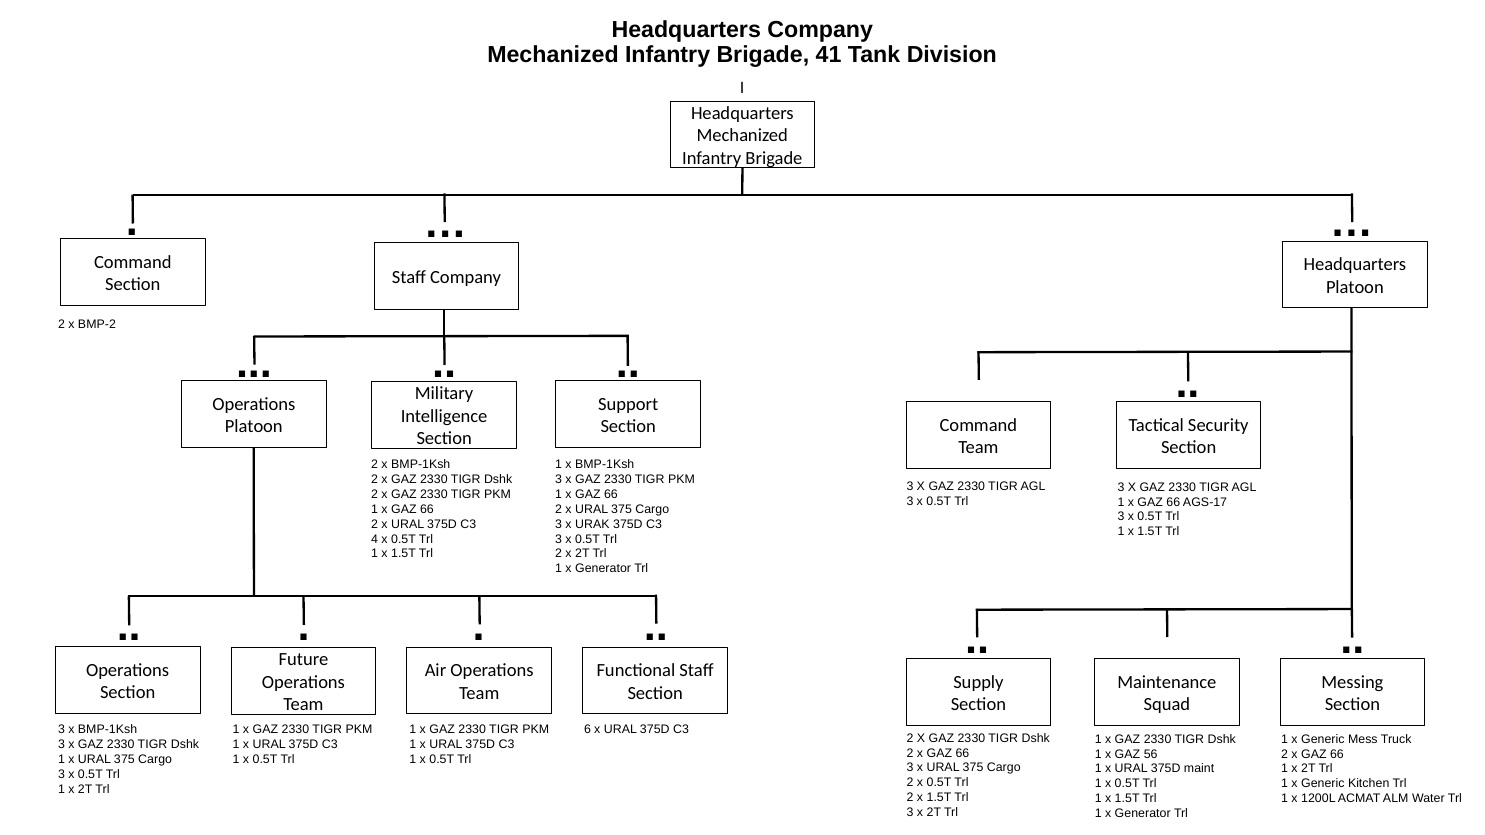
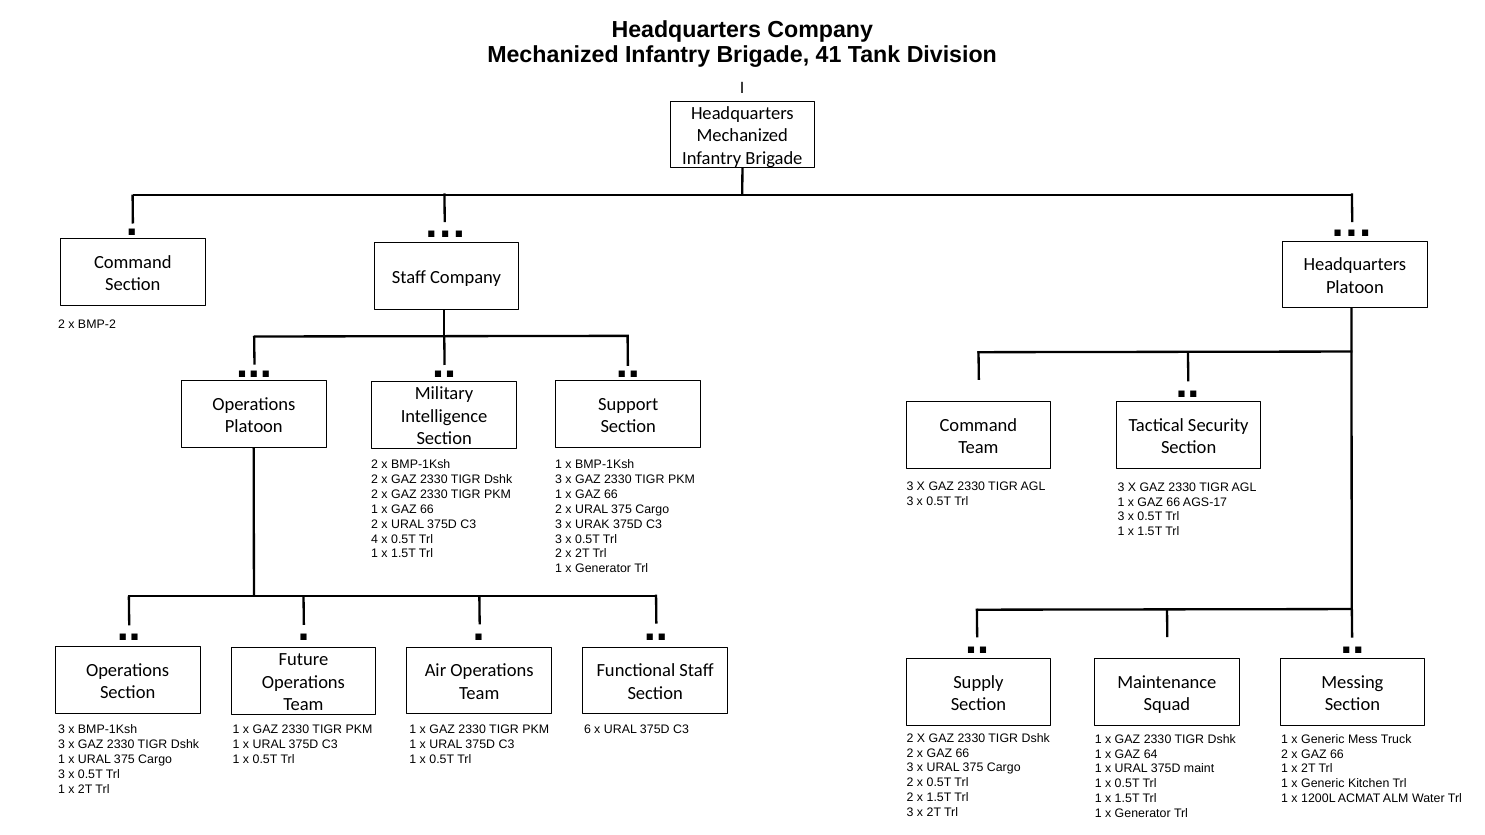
56: 56 -> 64
